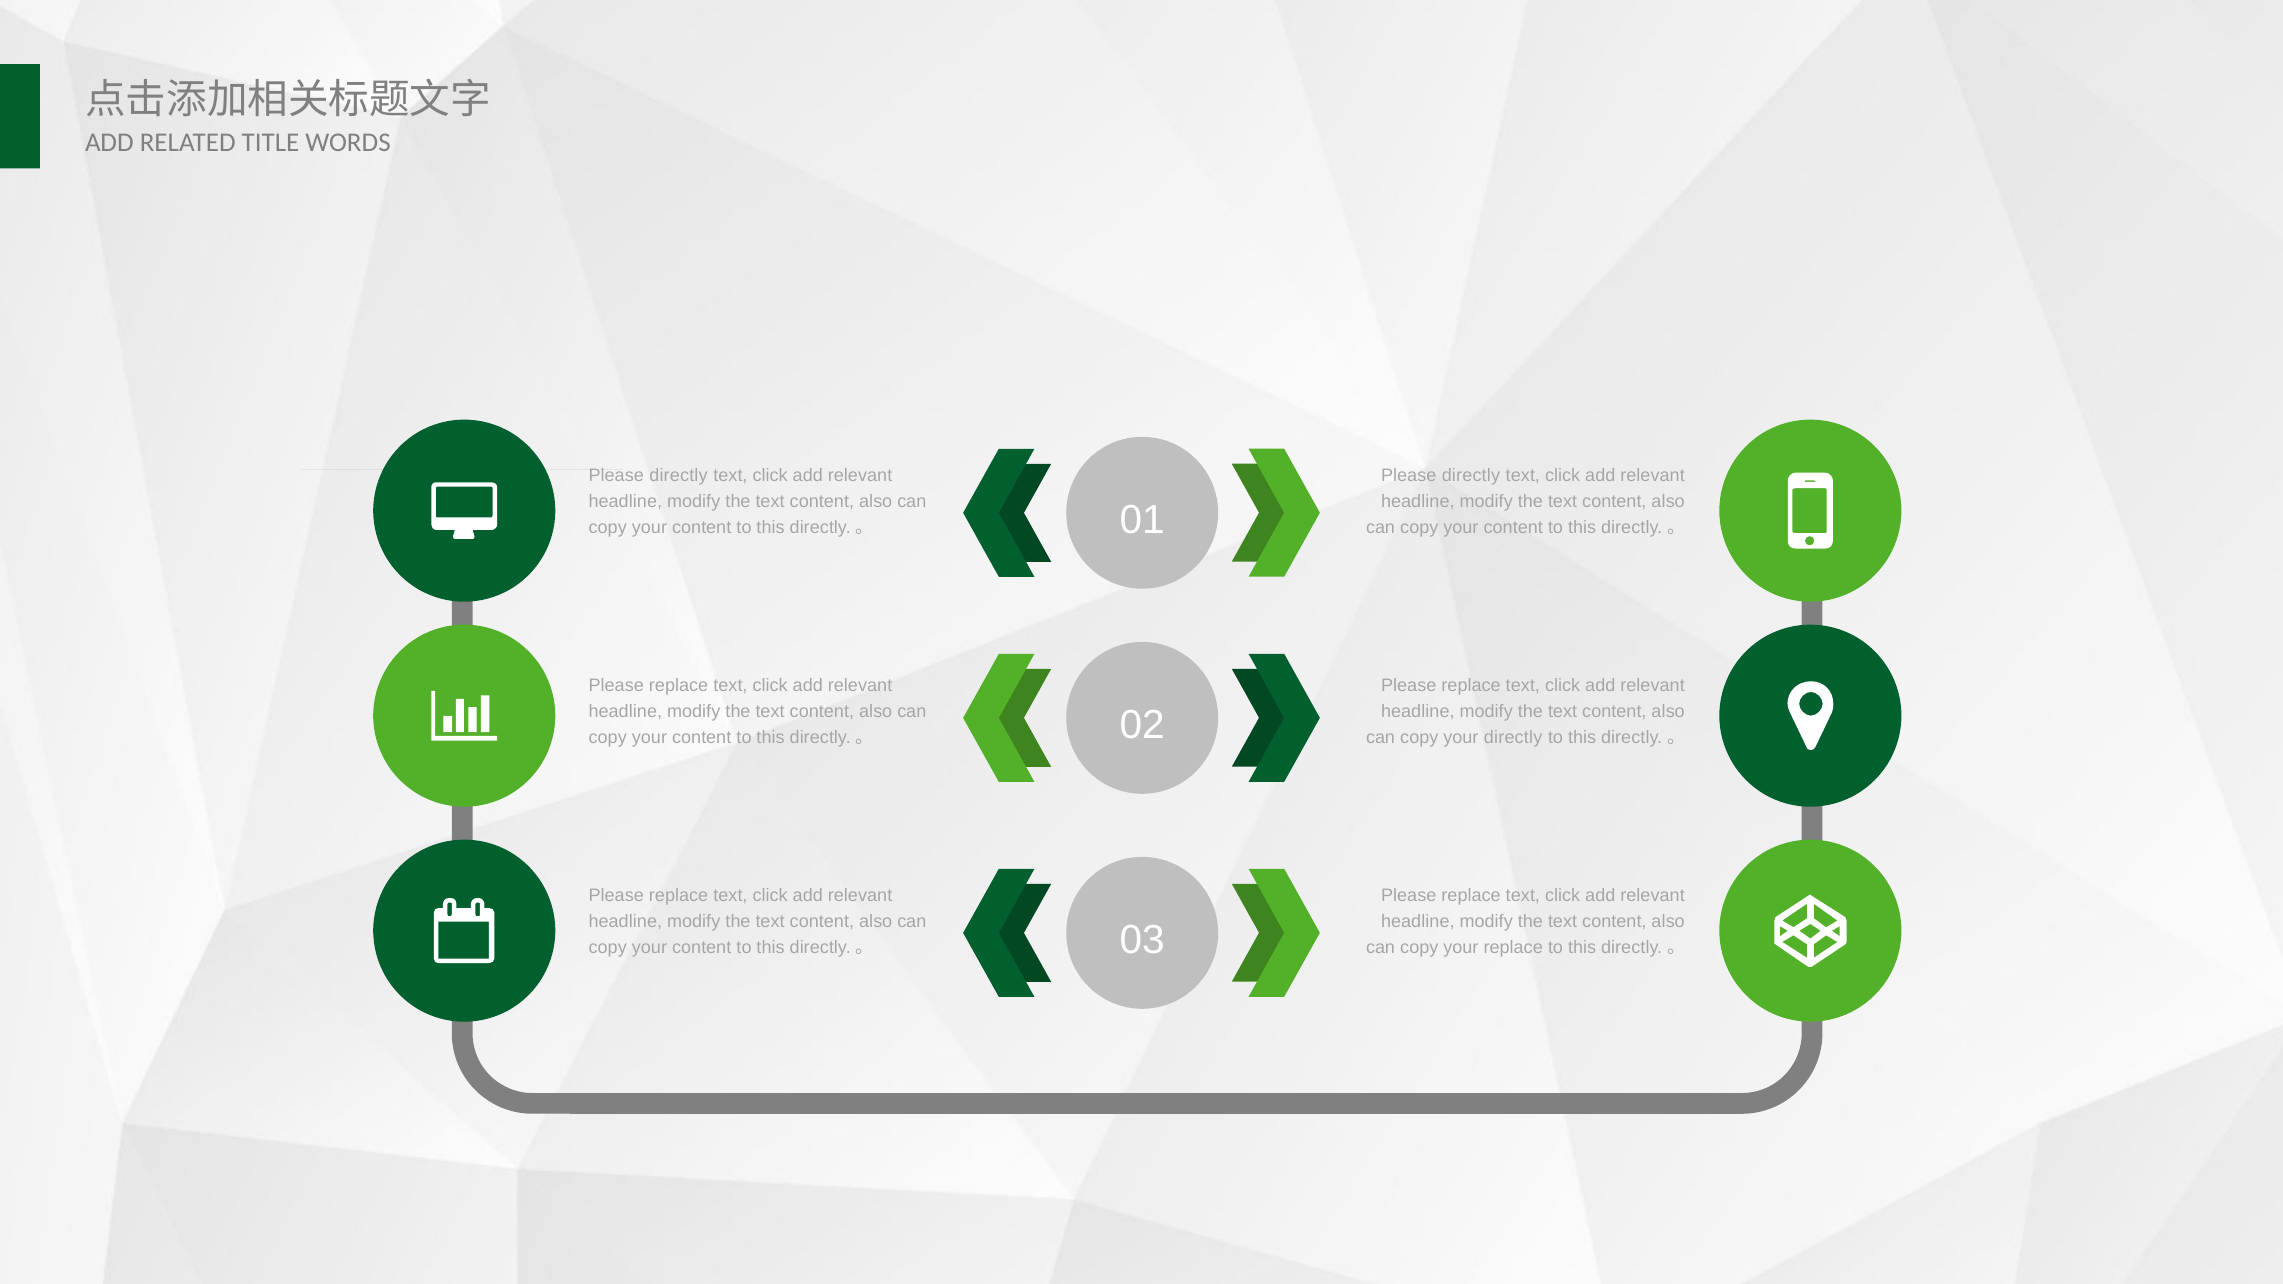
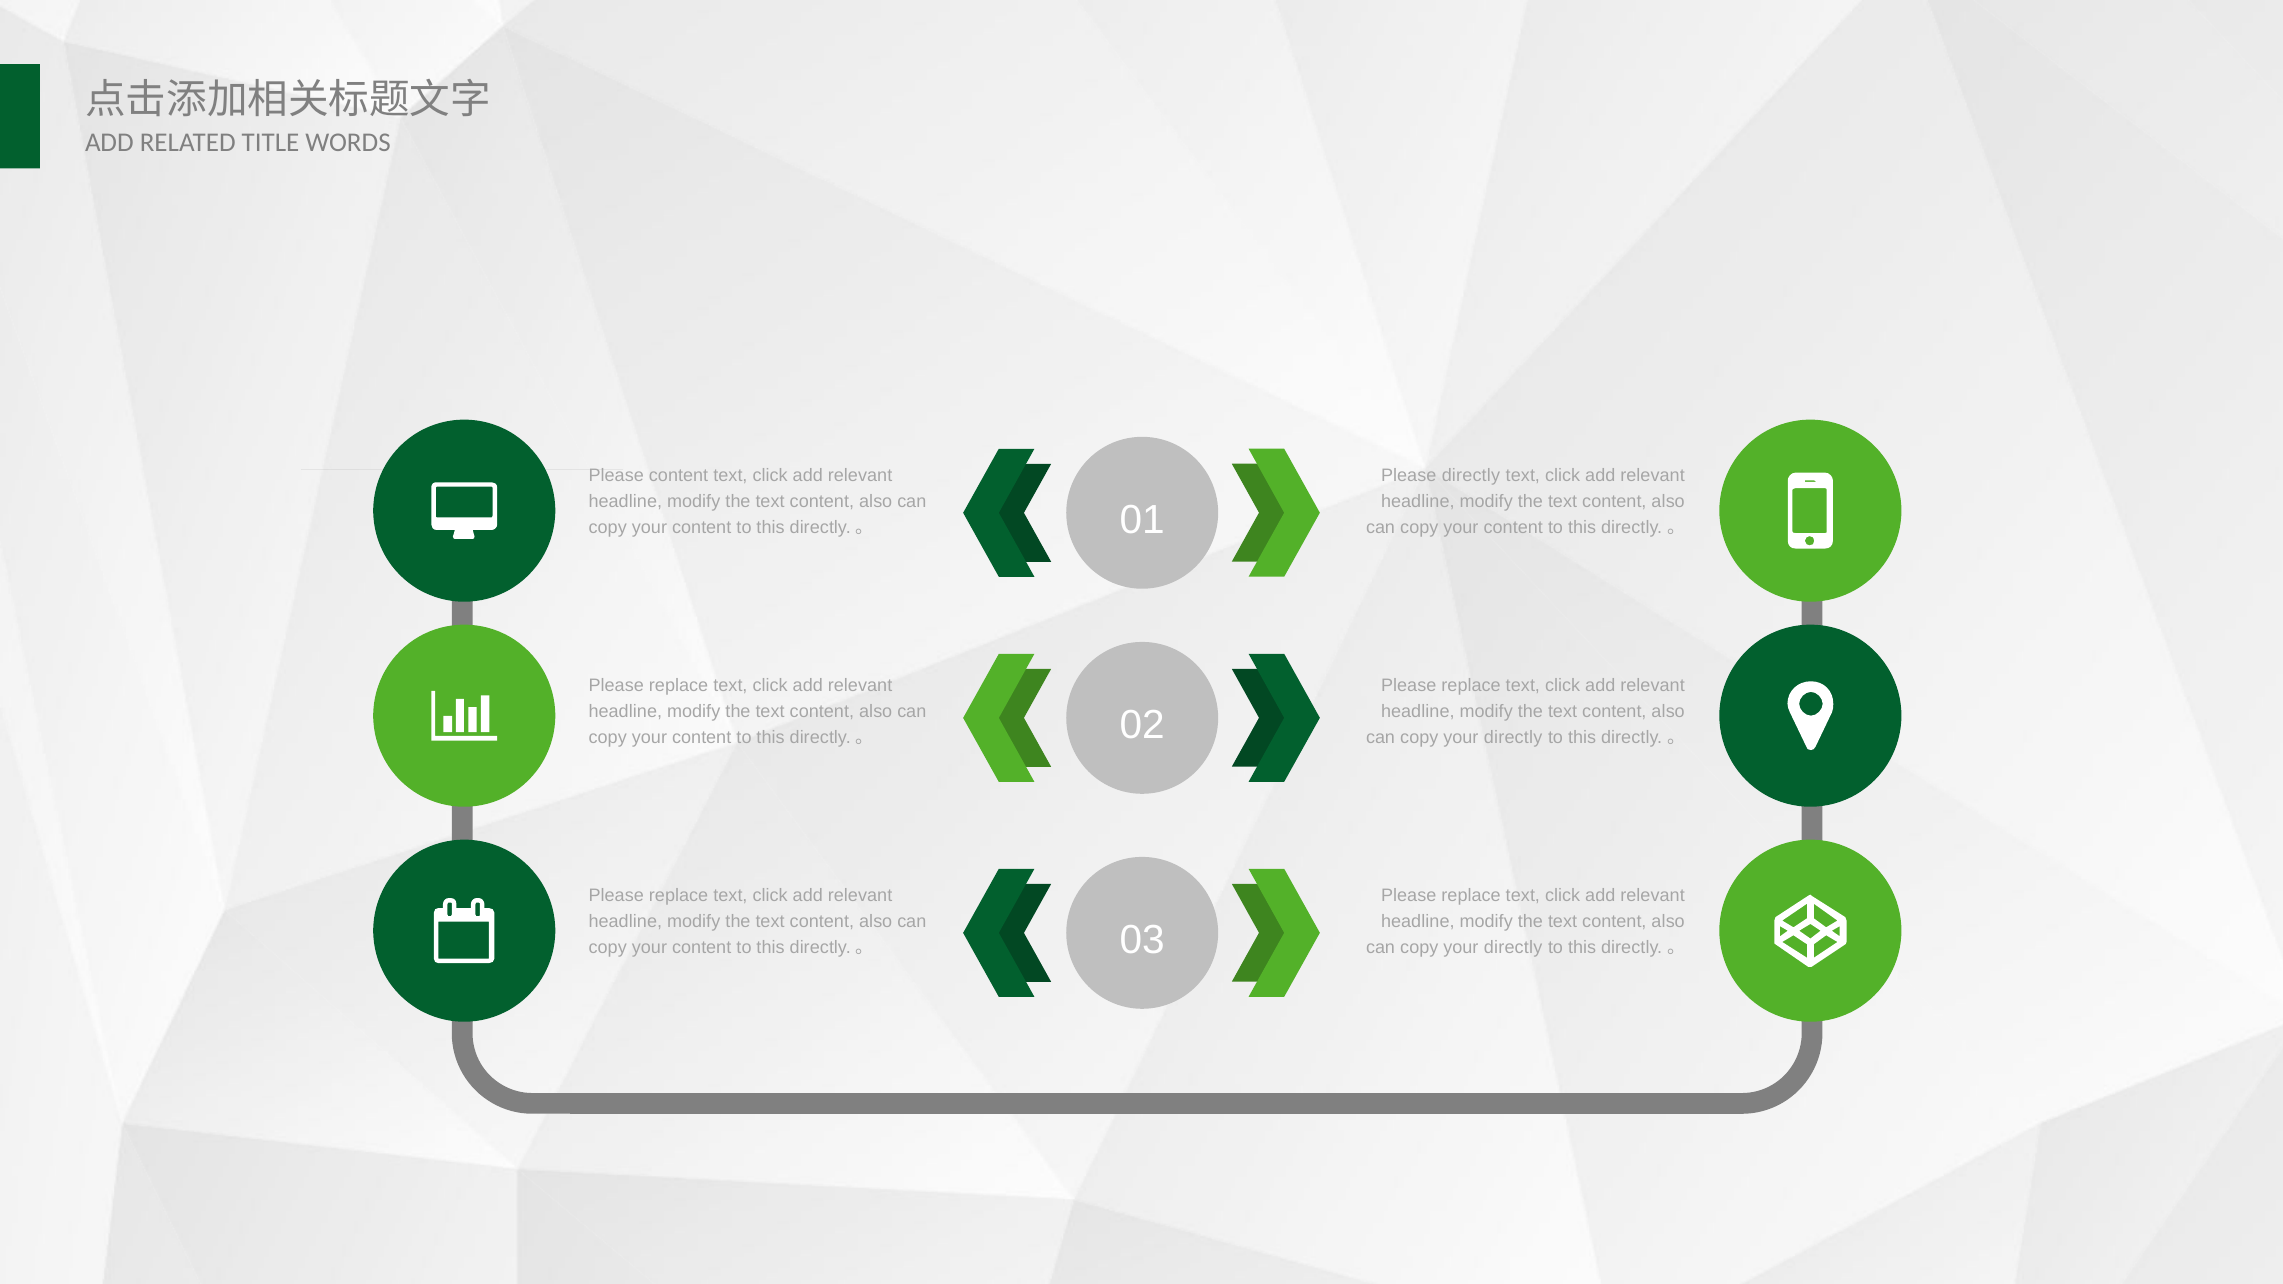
directly at (678, 475): directly -> content
replace at (1513, 947): replace -> directly
